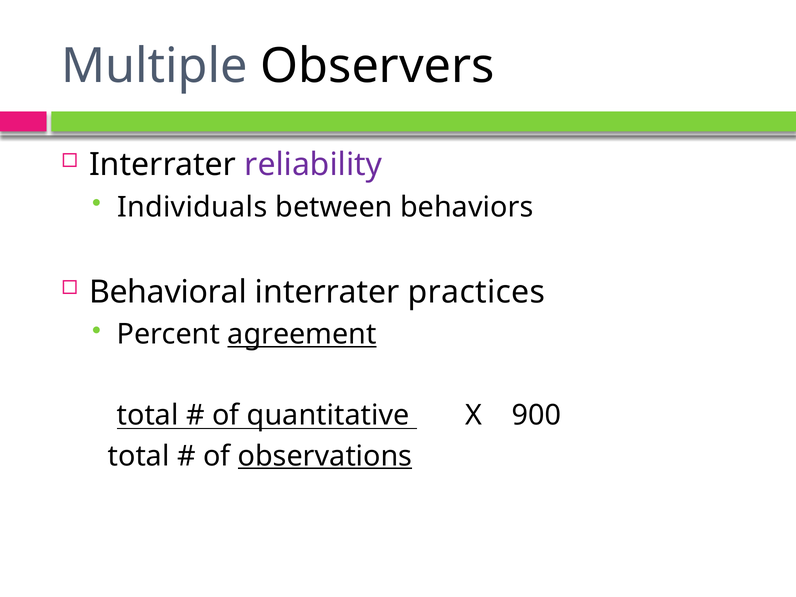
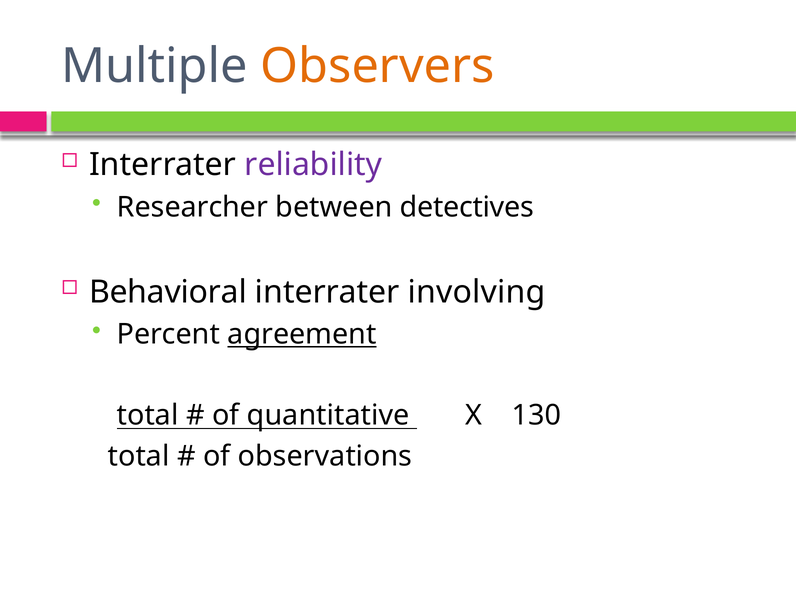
Observers colour: black -> orange
Individuals: Individuals -> Researcher
behaviors: behaviors -> detectives
practices: practices -> involving
900: 900 -> 130
observations underline: present -> none
